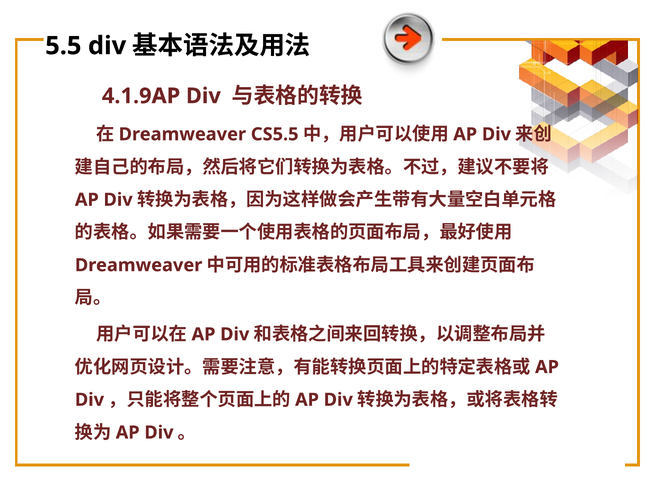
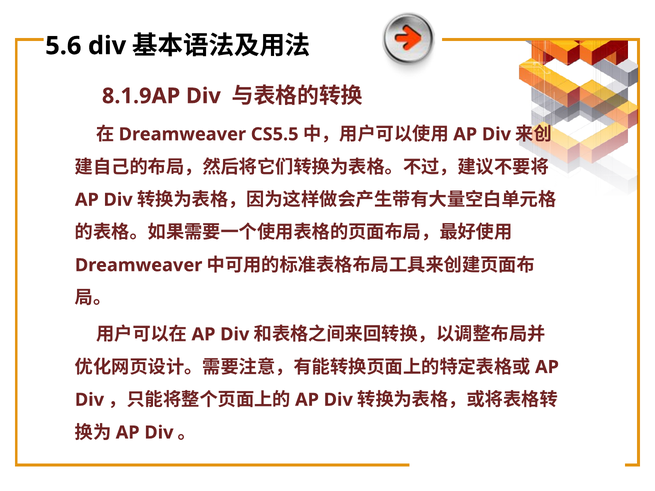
5.5: 5.5 -> 5.6
4.1.9AP: 4.1.9AP -> 8.1.9AP
